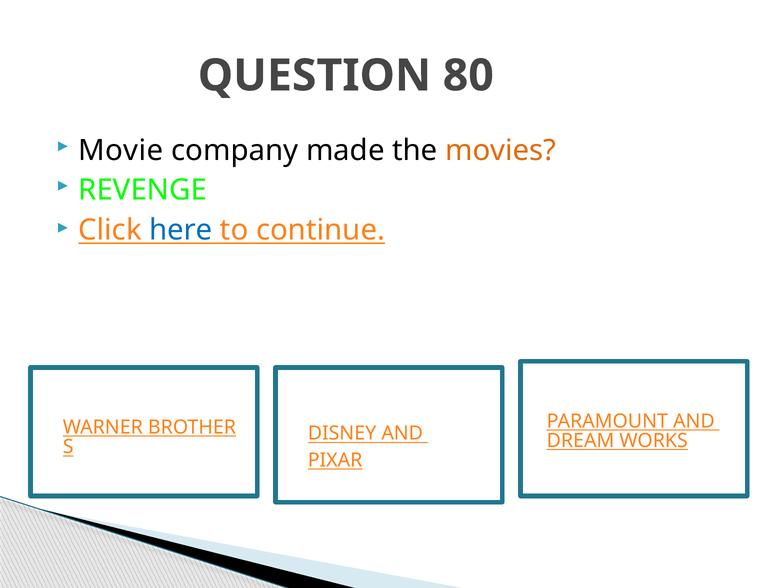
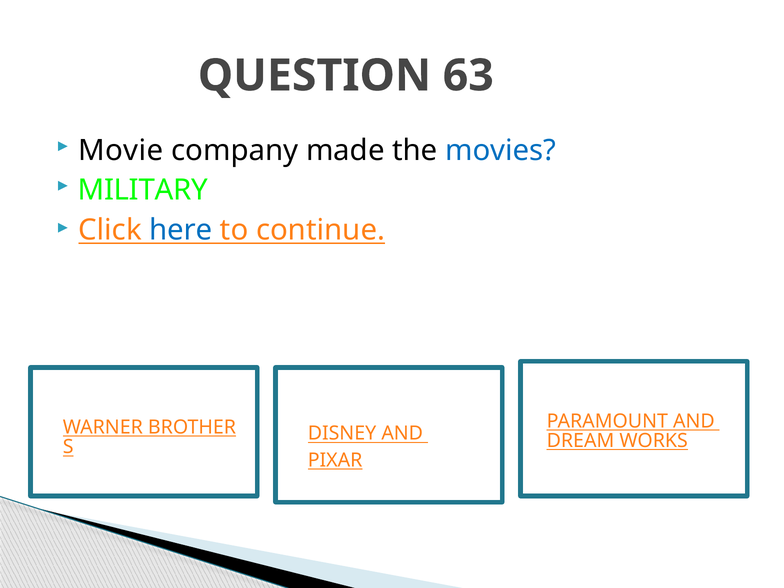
80: 80 -> 63
movies colour: orange -> blue
REVENGE: REVENGE -> MILITARY
